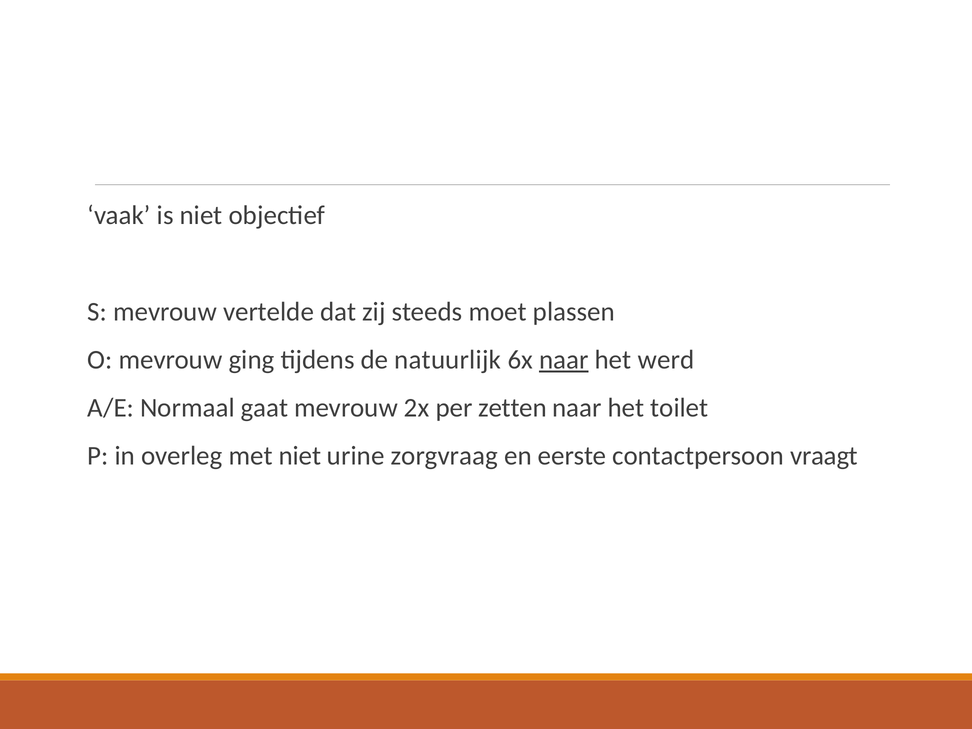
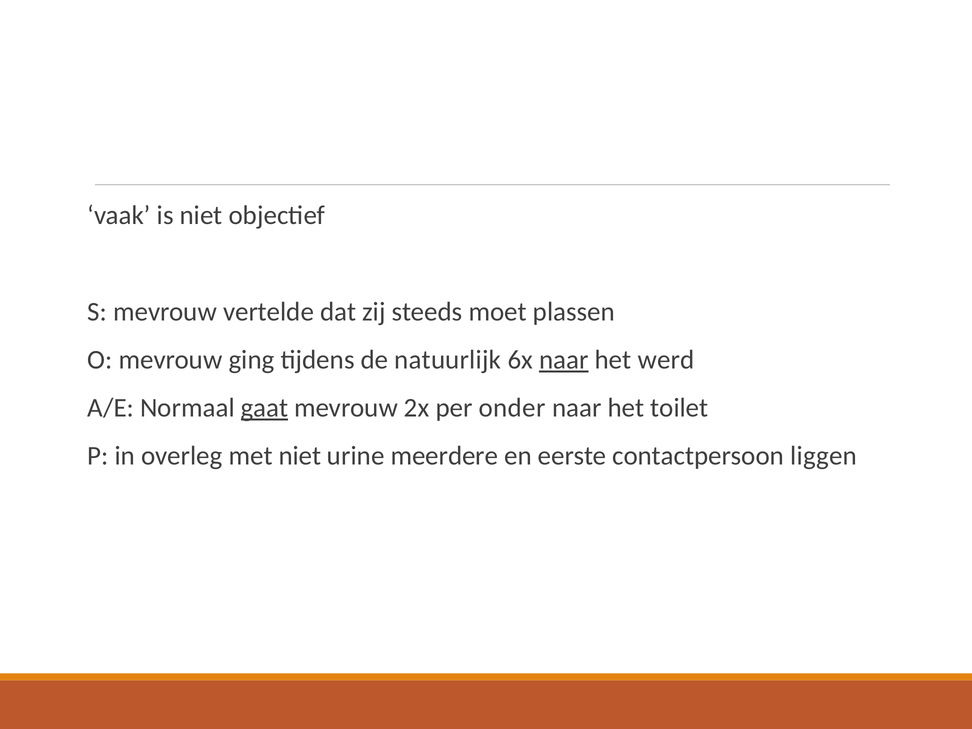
gaat underline: none -> present
zetten: zetten -> onder
zorgvraag: zorgvraag -> meerdere
vraagt: vraagt -> liggen
